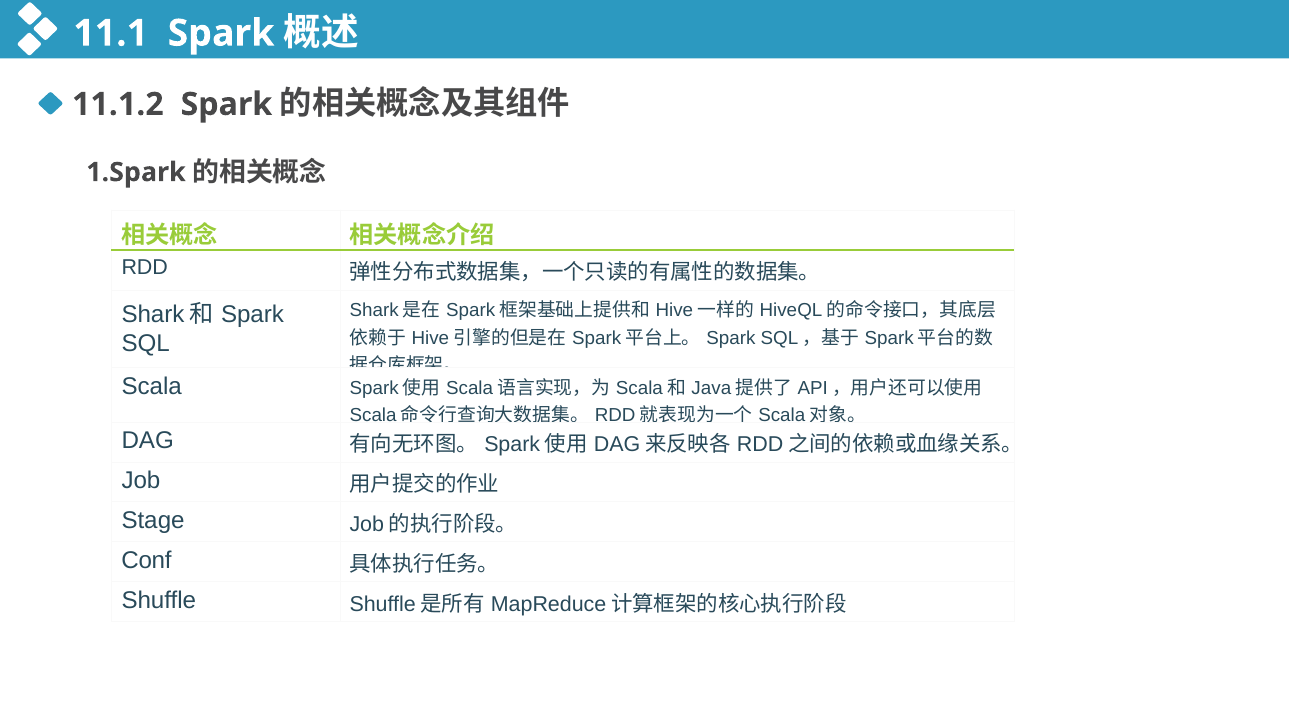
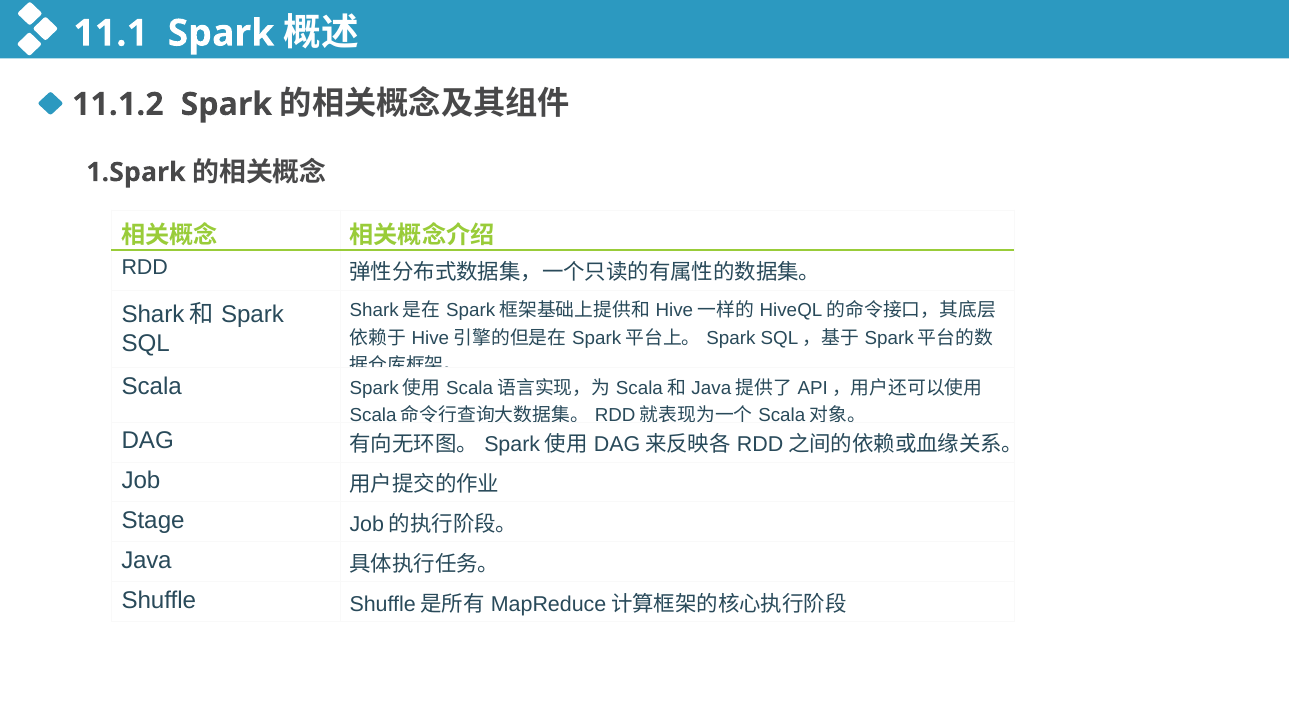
Conf: Conf -> Java
